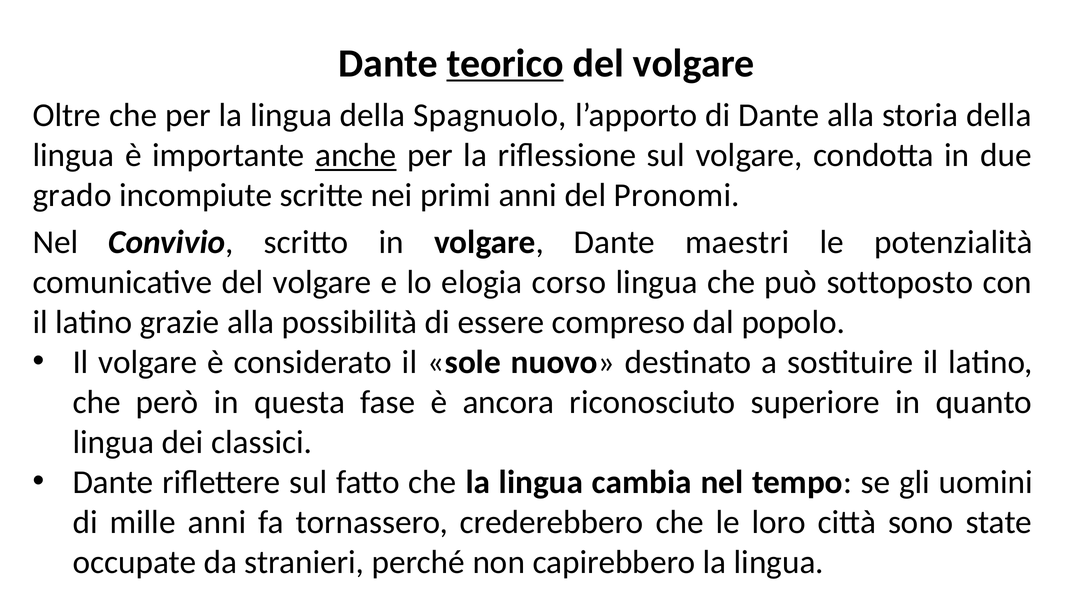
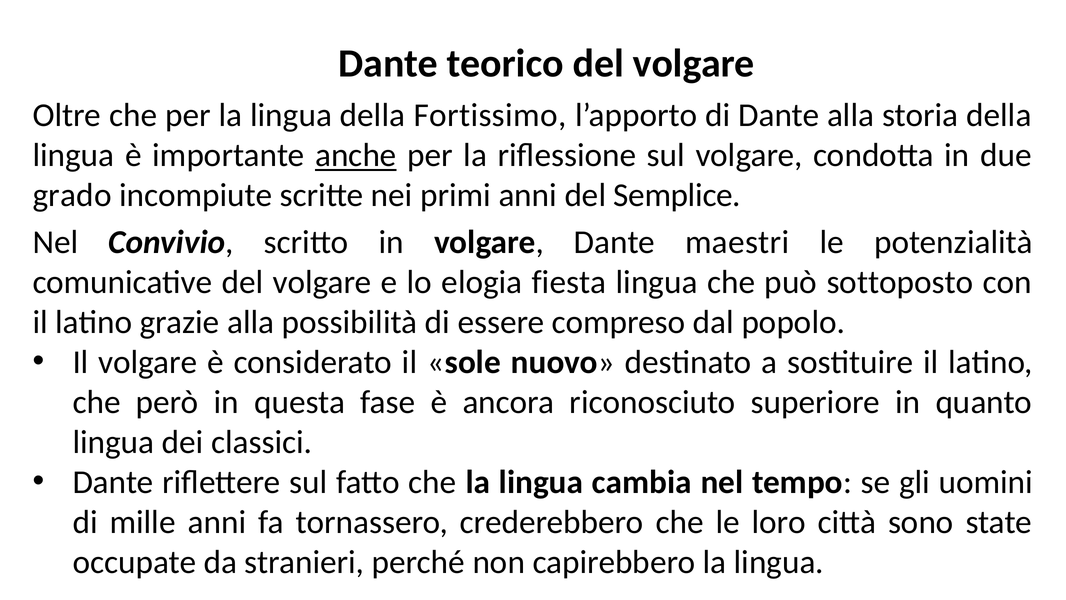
teorico underline: present -> none
Spagnuolo: Spagnuolo -> Fortissimo
Pronomi: Pronomi -> Semplice
corso: corso -> fiesta
